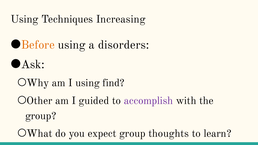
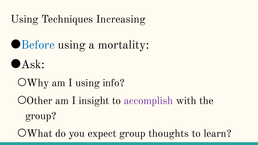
Before colour: orange -> blue
disorders: disorders -> mortality
find: find -> info
guided: guided -> insight
